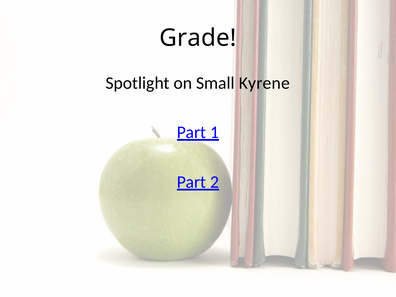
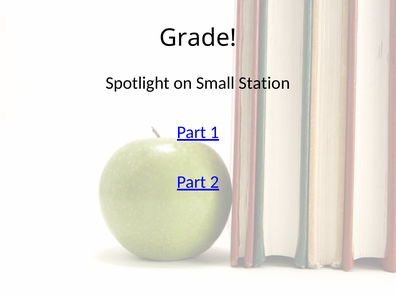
Kyrene: Kyrene -> Station
